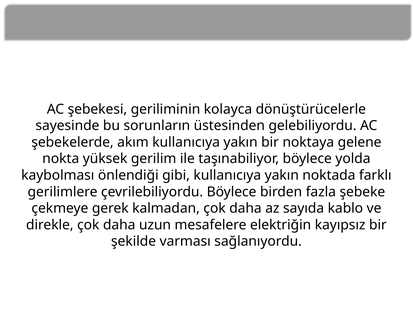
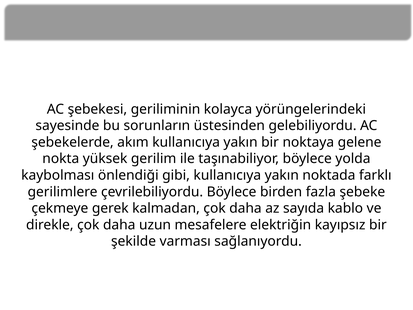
dönüştürücelerle: dönüştürücelerle -> yörüngelerindeki
